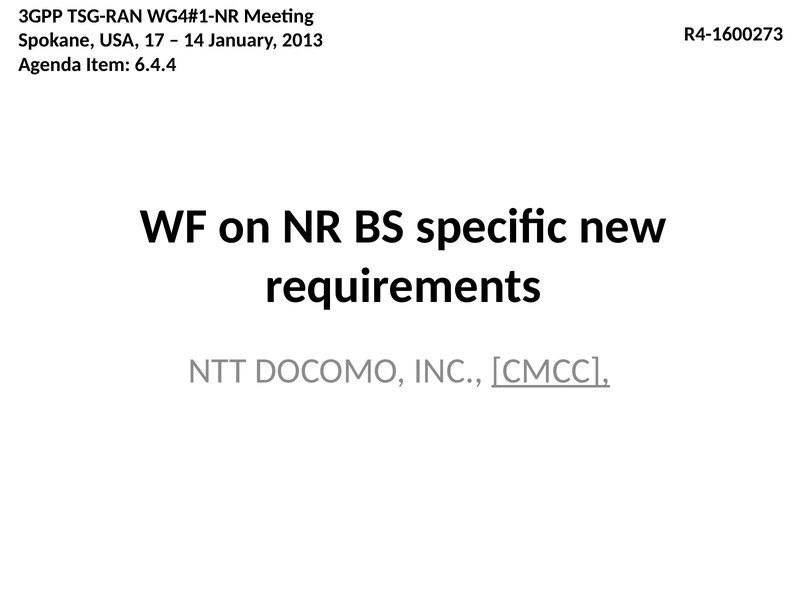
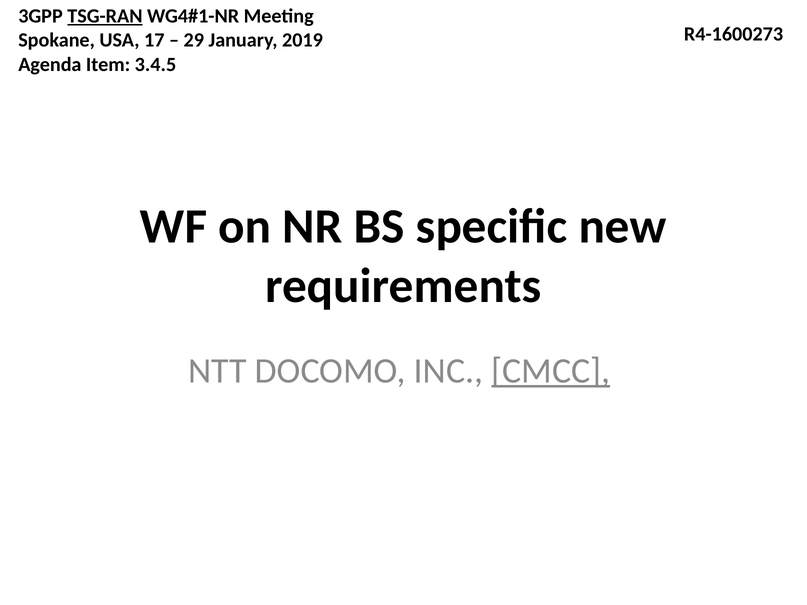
TSG-RAN underline: none -> present
14: 14 -> 29
2013: 2013 -> 2019
6.4.4: 6.4.4 -> 3.4.5
